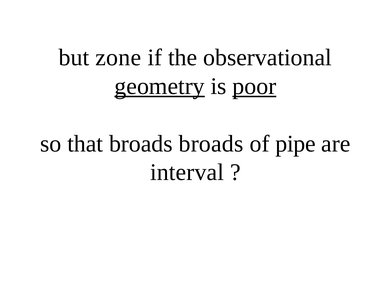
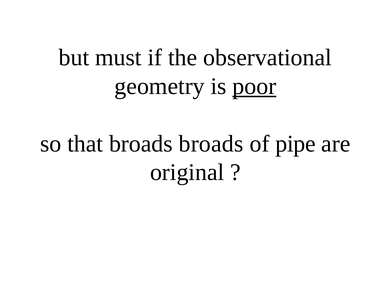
zone: zone -> must
geometry underline: present -> none
interval: interval -> original
